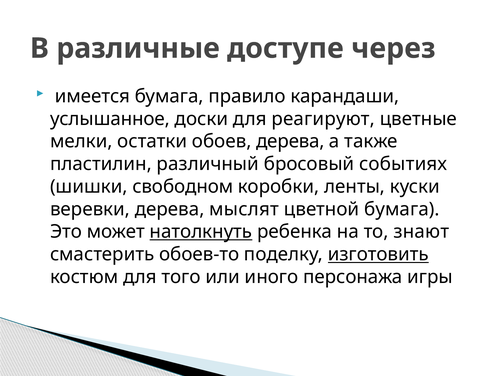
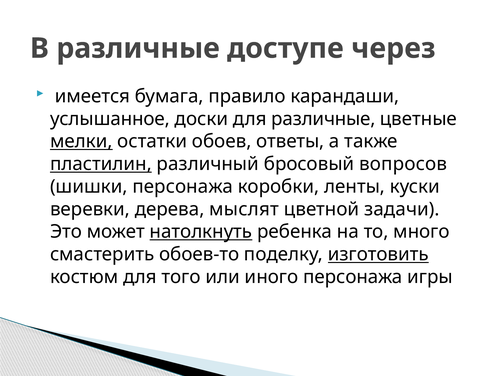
для реагируют: реагируют -> различные
мелки underline: none -> present
обоев дерева: дерева -> ответы
пластилин underline: none -> present
событиях: событиях -> вопросов
шишки свободном: свободном -> персонажа
цветной бумага: бумага -> задачи
знают: знают -> много
